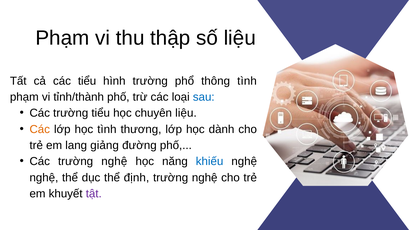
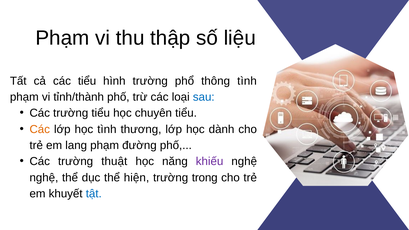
chuyên liệu: liệu -> tiểu
lang giảng: giảng -> phạm
Các trường nghệ: nghệ -> thuật
khiếu colour: blue -> purple
định: định -> hiện
nghệ at (205, 178): nghệ -> trong
tật colour: purple -> blue
